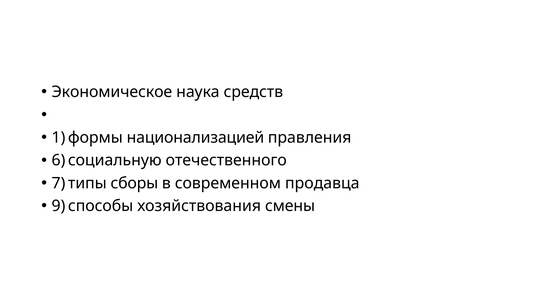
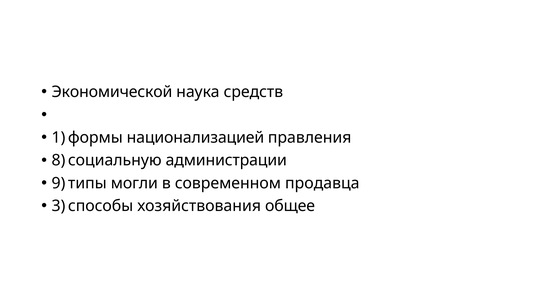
Экономическое: Экономическое -> Экономической
6: 6 -> 8
отечественного: отечественного -> администрации
7: 7 -> 9
сборы: сборы -> могли
9: 9 -> 3
смены: смены -> общее
